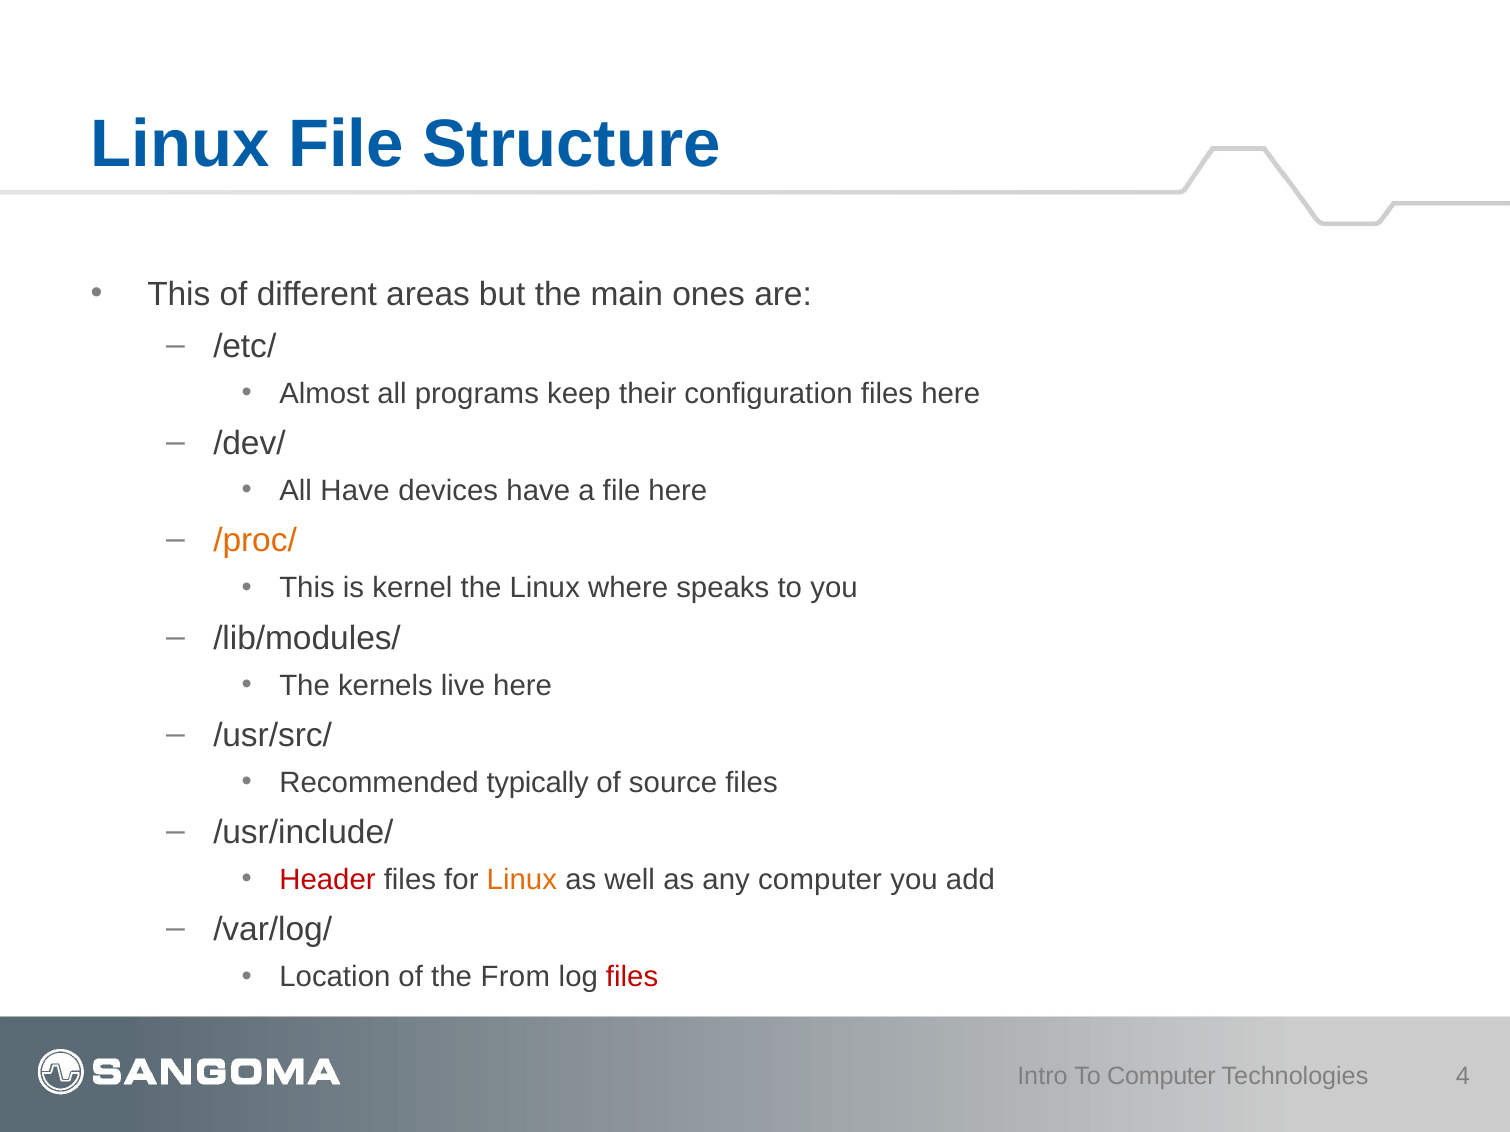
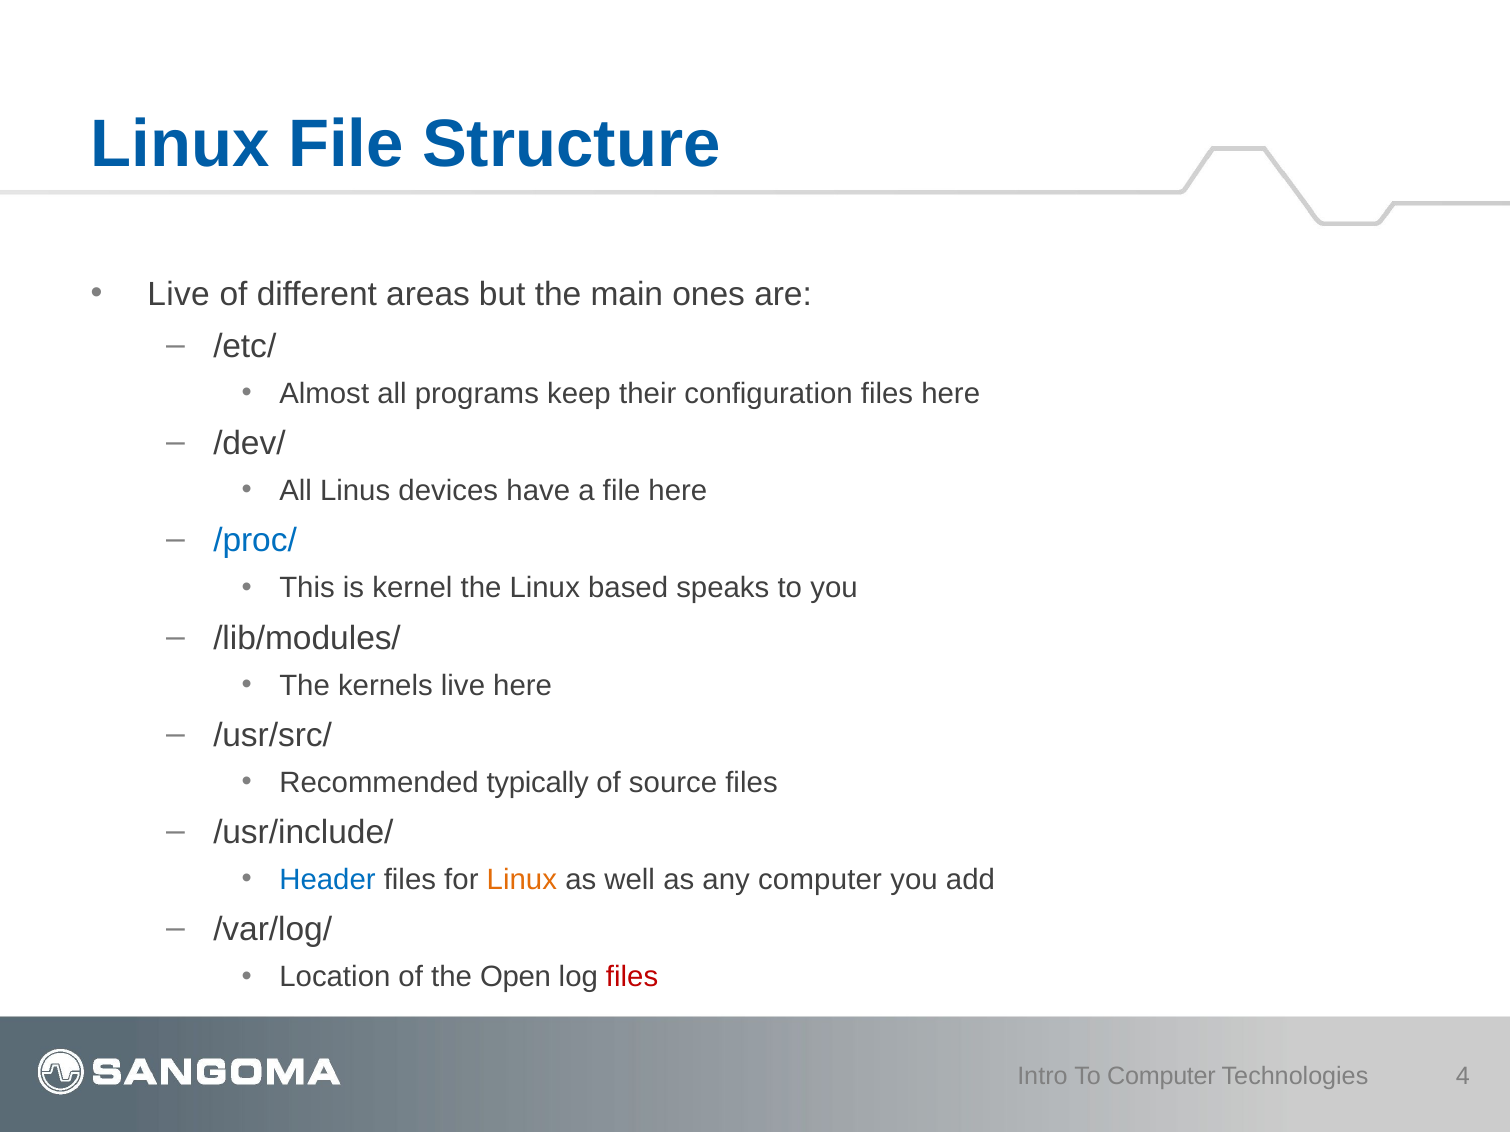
This at (179, 294): This -> Live
All Have: Have -> Linus
/proc/ colour: orange -> blue
where: where -> based
Header colour: red -> blue
From: From -> Open
